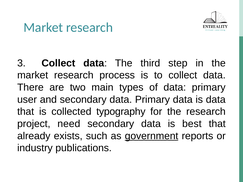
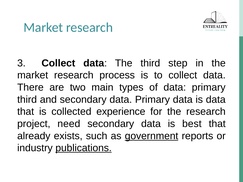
user at (27, 100): user -> third
typography: typography -> experience
publications underline: none -> present
